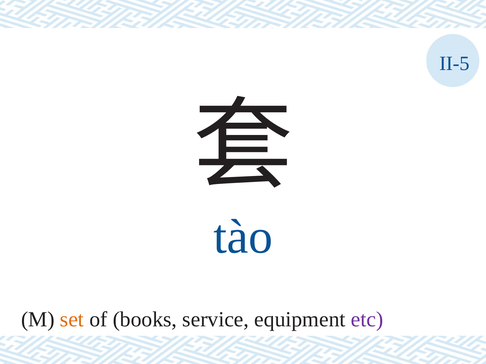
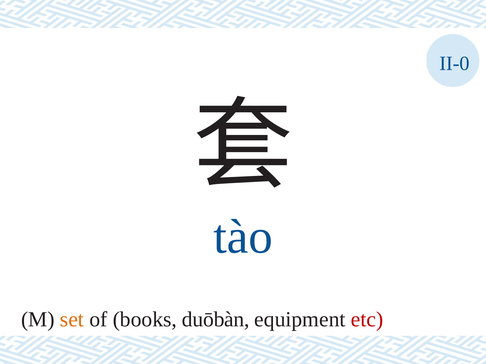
II-5: II-5 -> II-0
service: service -> duōbàn
etc colour: purple -> red
